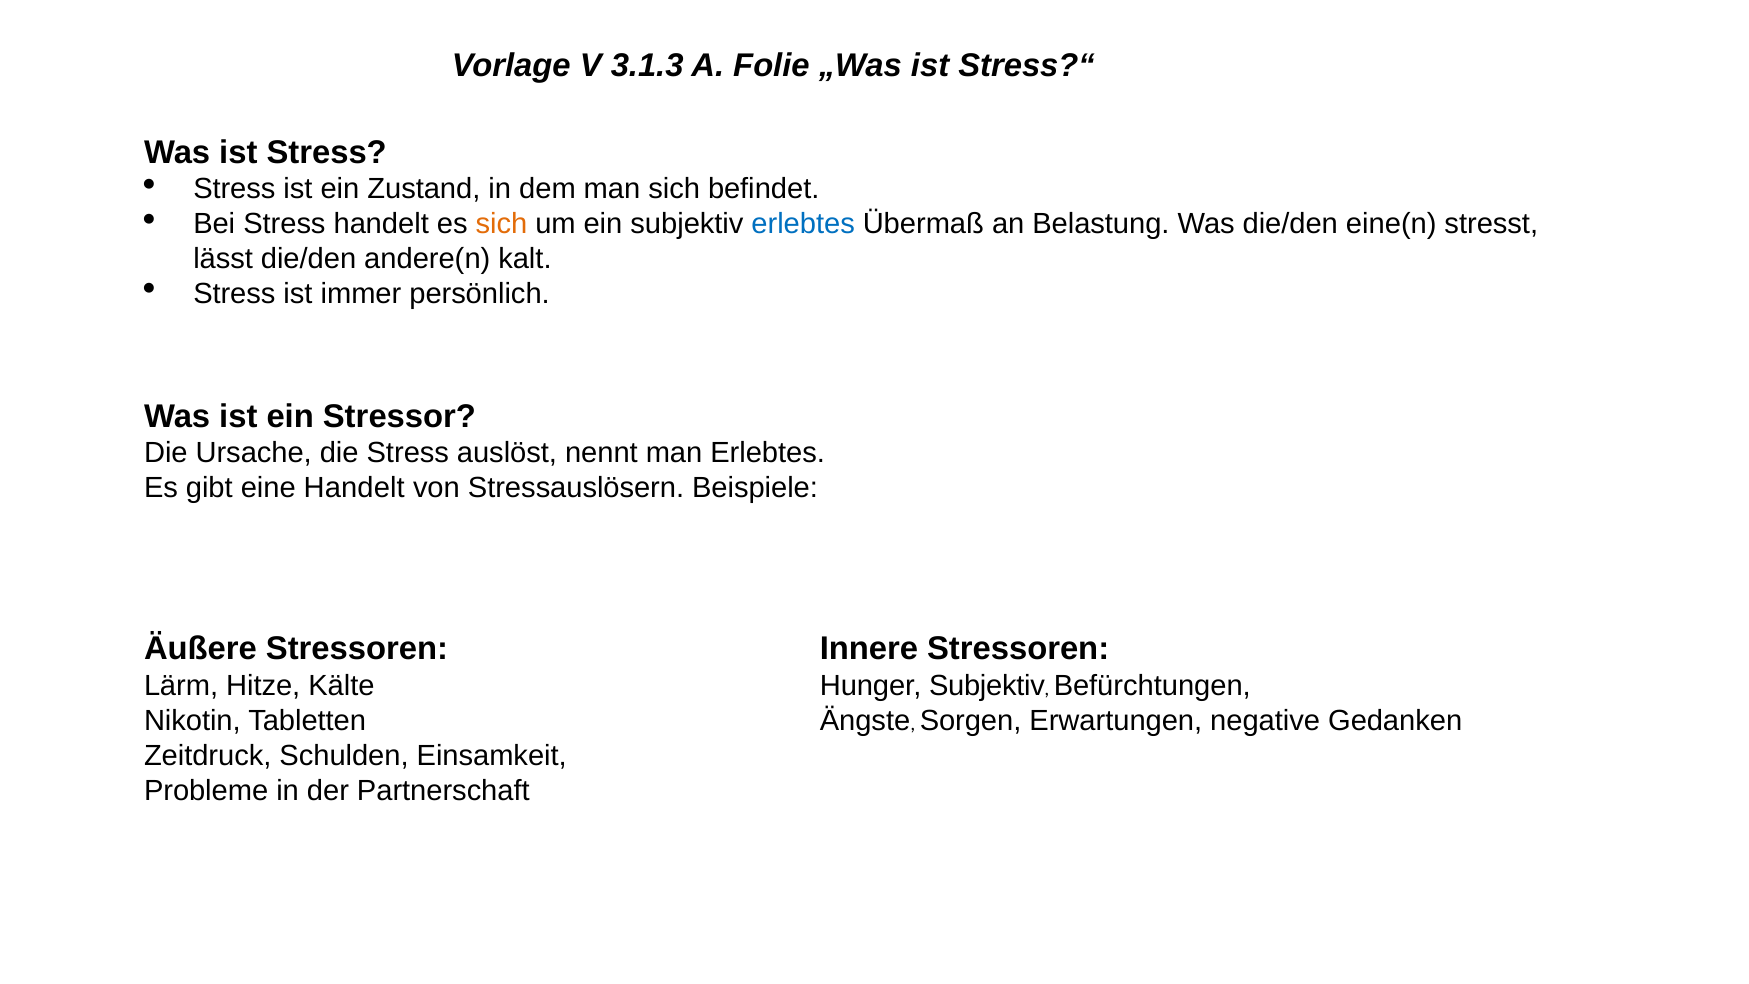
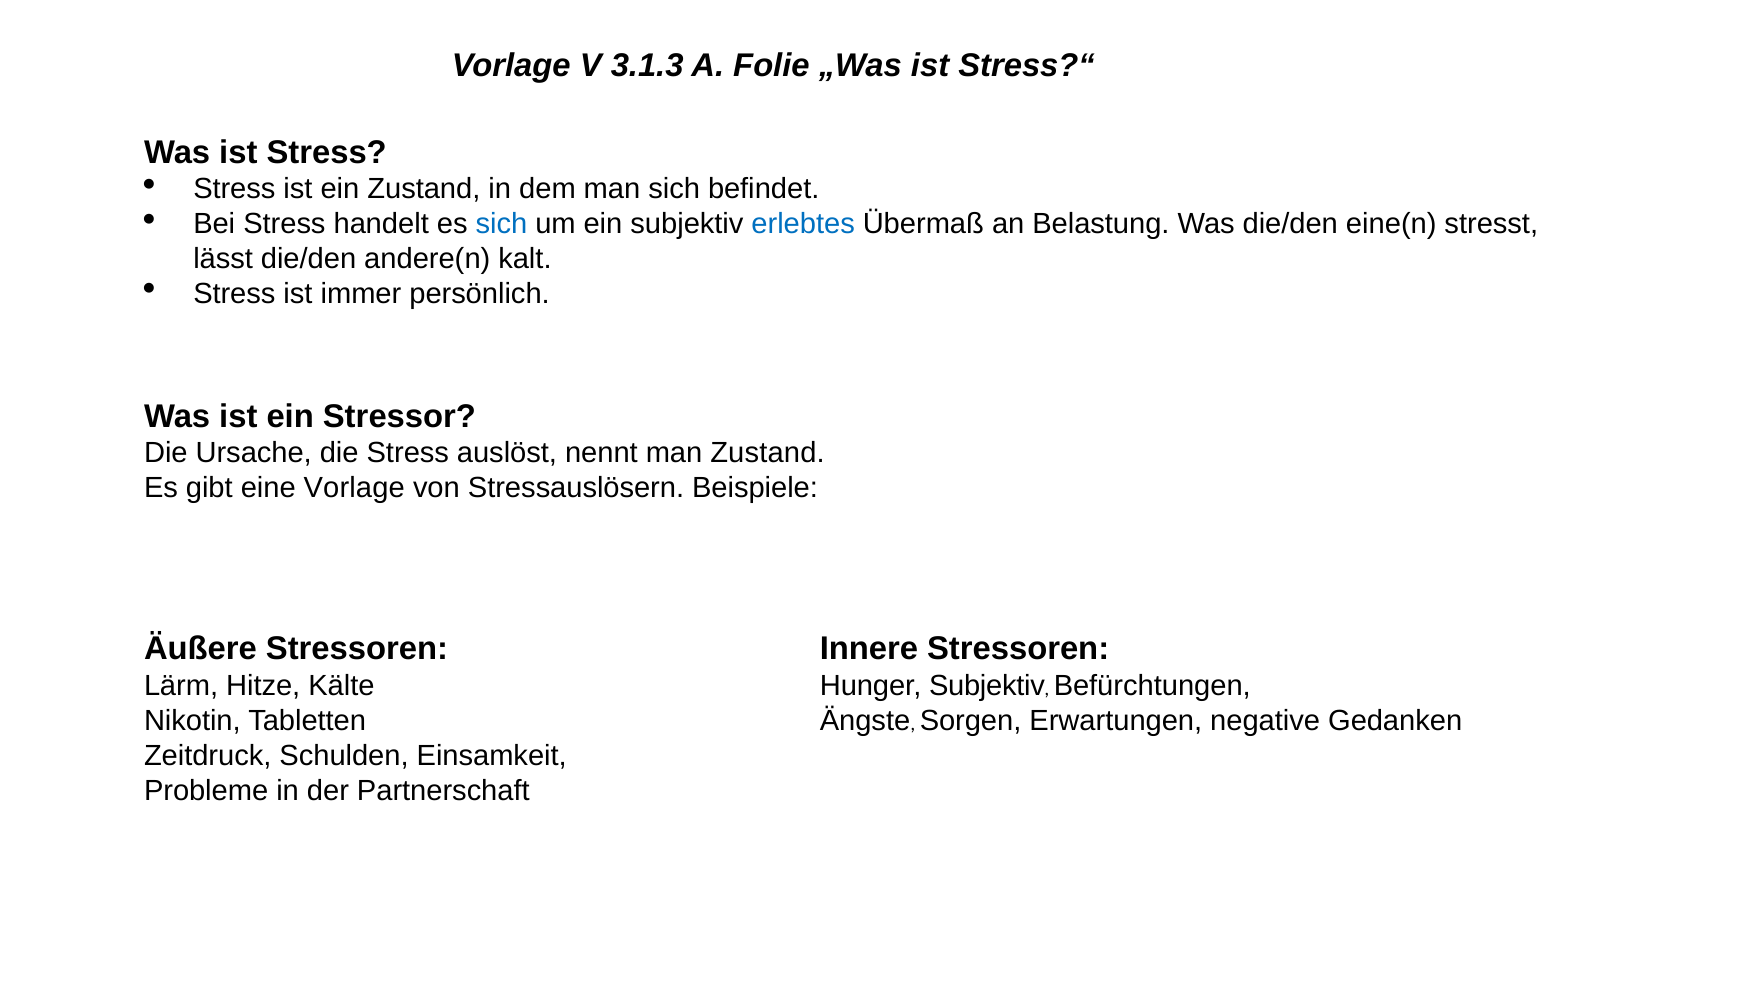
sich at (501, 224) colour: orange -> blue
man Erlebtes: Erlebtes -> Zustand
eine Handelt: Handelt -> Vorlage
